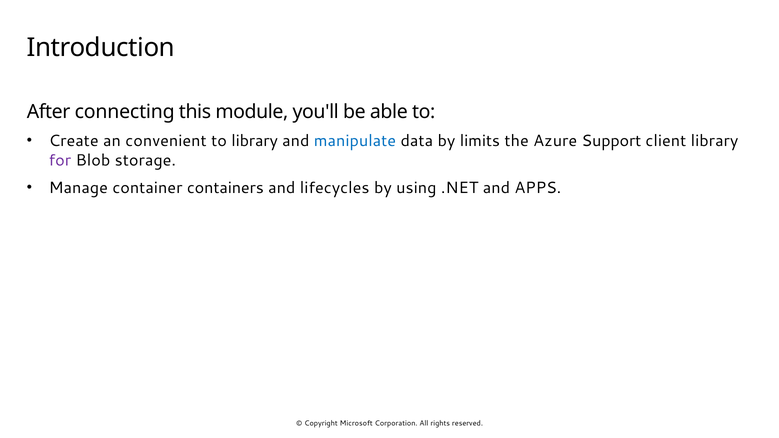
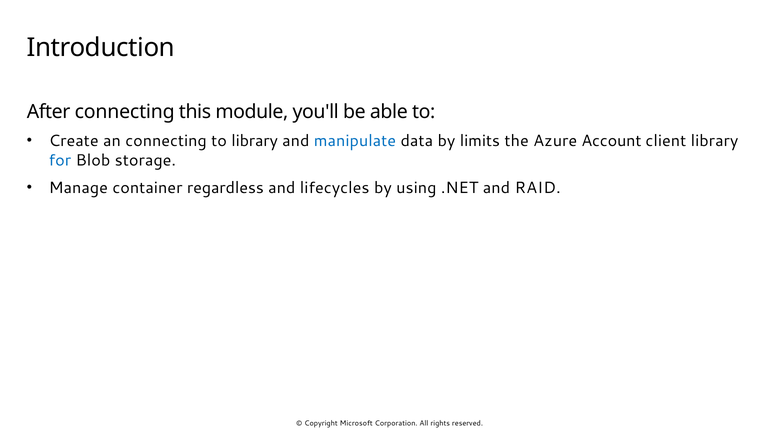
an convenient: convenient -> connecting
Support: Support -> Account
for colour: purple -> blue
containers: containers -> regardless
APPS: APPS -> RAID
